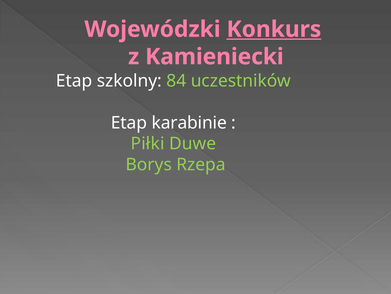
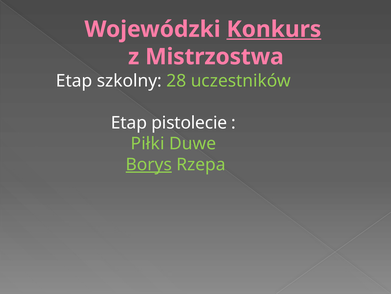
Kamieniecki: Kamieniecki -> Mistrzostwa
84: 84 -> 28
karabinie: karabinie -> pistolecie
Borys underline: none -> present
